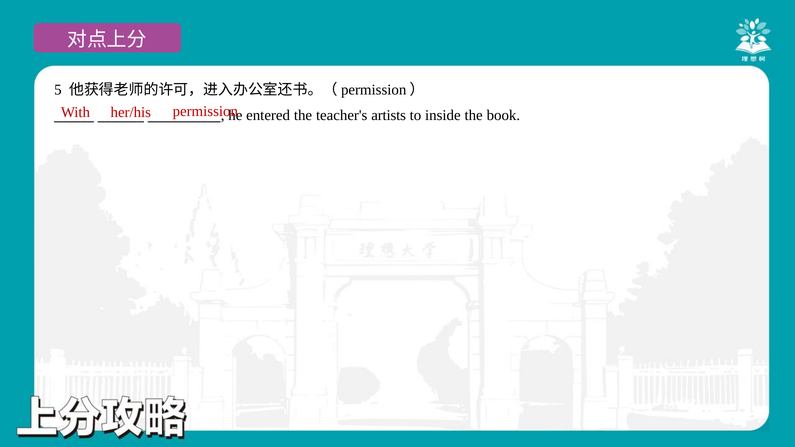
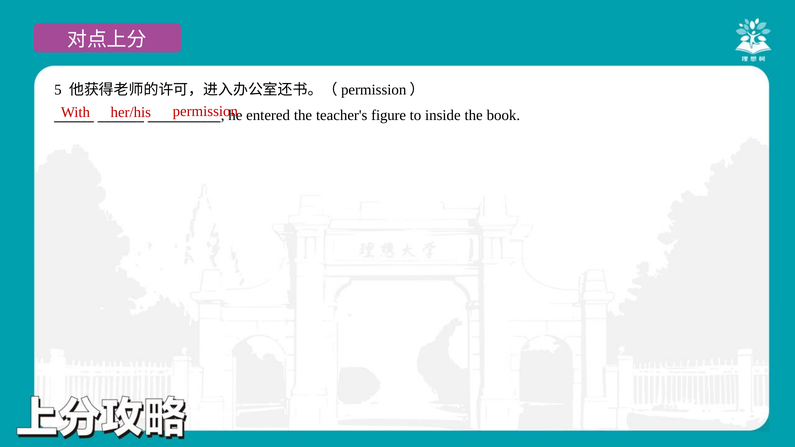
artists: artists -> figure
